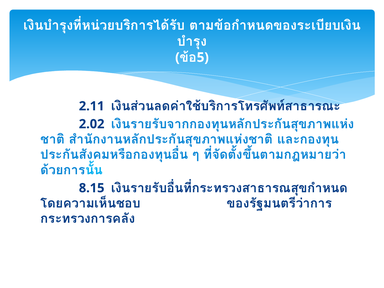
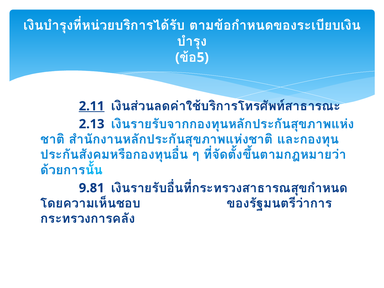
2.11 underline: none -> present
2.02: 2.02 -> 2.13
8.15: 8.15 -> 9.81
